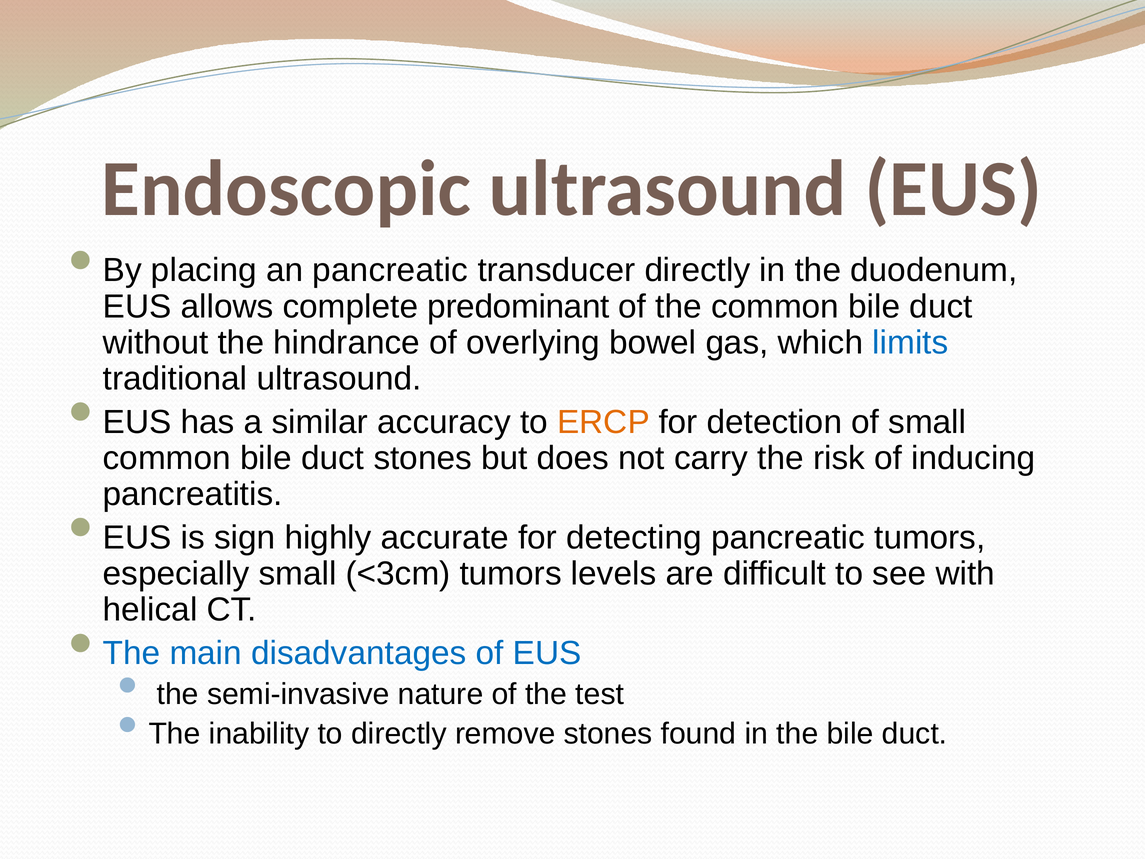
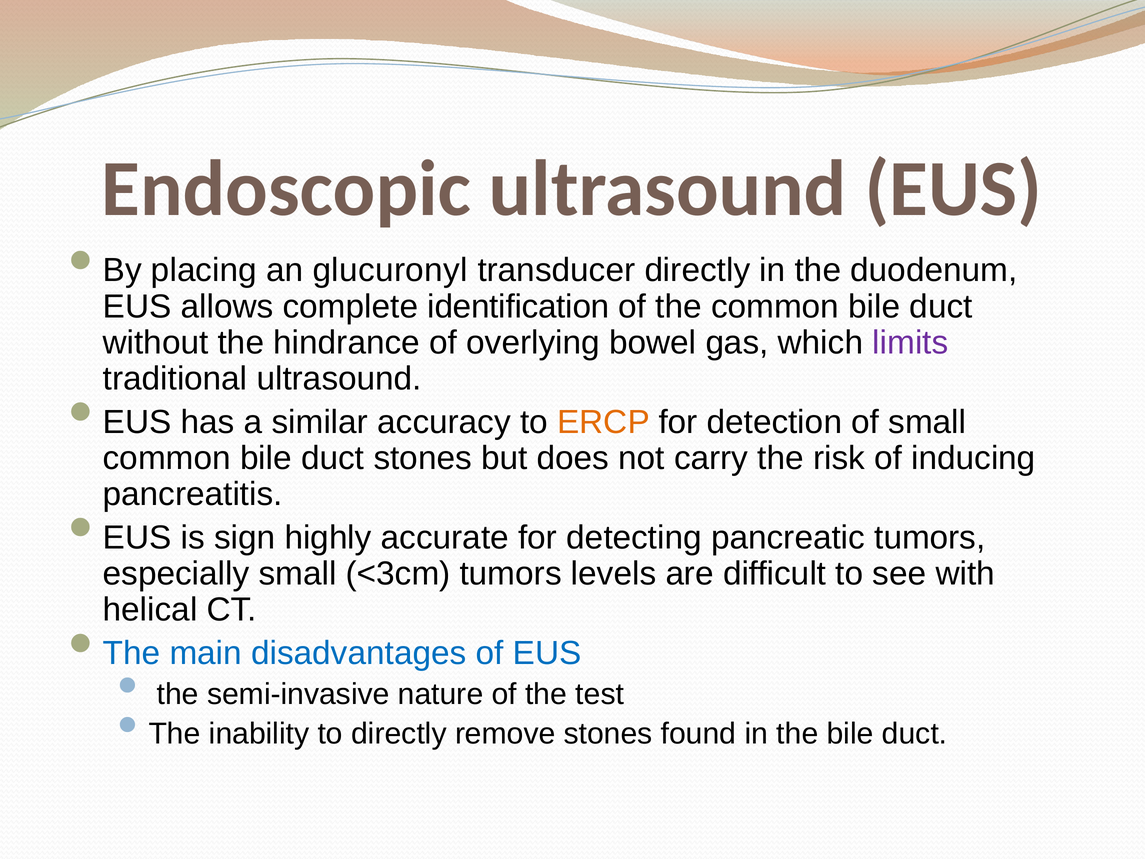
an pancreatic: pancreatic -> glucuronyl
predominant: predominant -> identification
limits colour: blue -> purple
